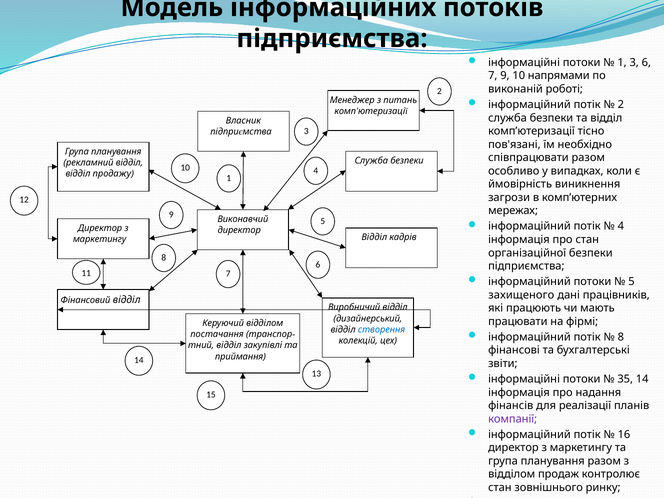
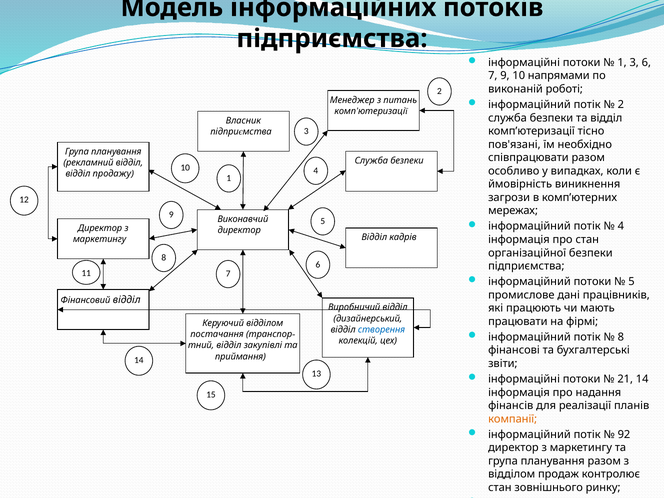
захищеного: захищеного -> промислове
35: 35 -> 21
компанії colour: purple -> orange
16: 16 -> 92
